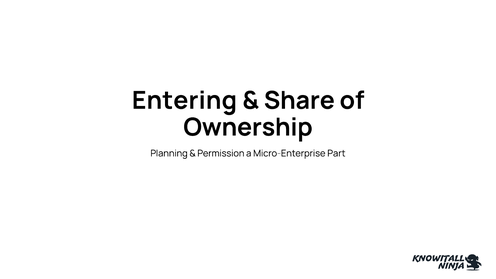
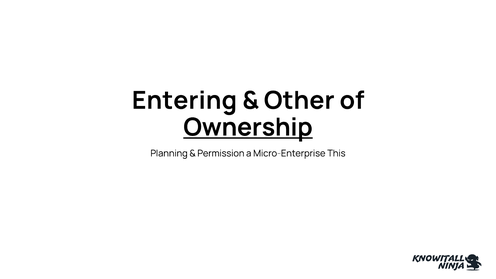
Share: Share -> Other
Ownership underline: none -> present
Part: Part -> This
